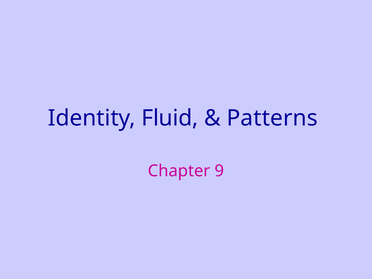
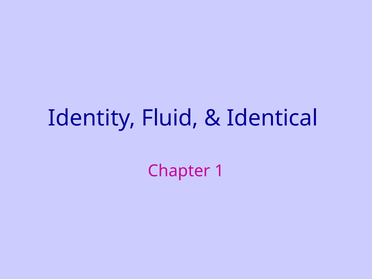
Patterns: Patterns -> Identical
9: 9 -> 1
